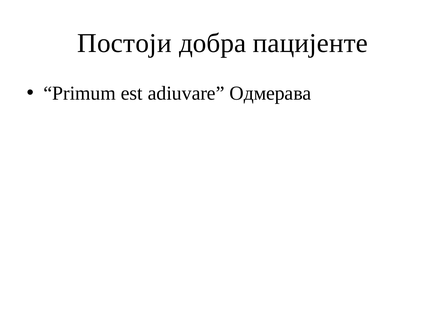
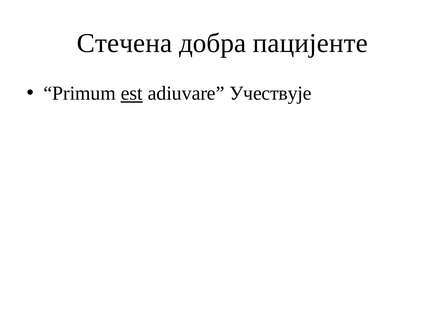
Постоји: Постоји -> Стечeна
est underline: none -> present
Одмерава: Одмерава -> Учествује
